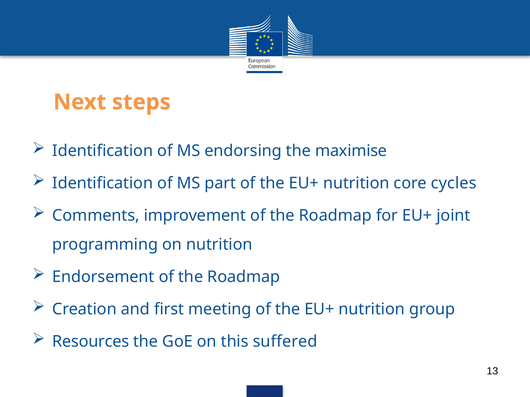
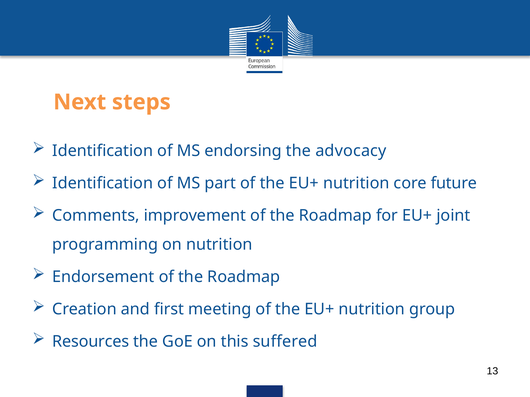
maximise: maximise -> advocacy
cycles: cycles -> future
